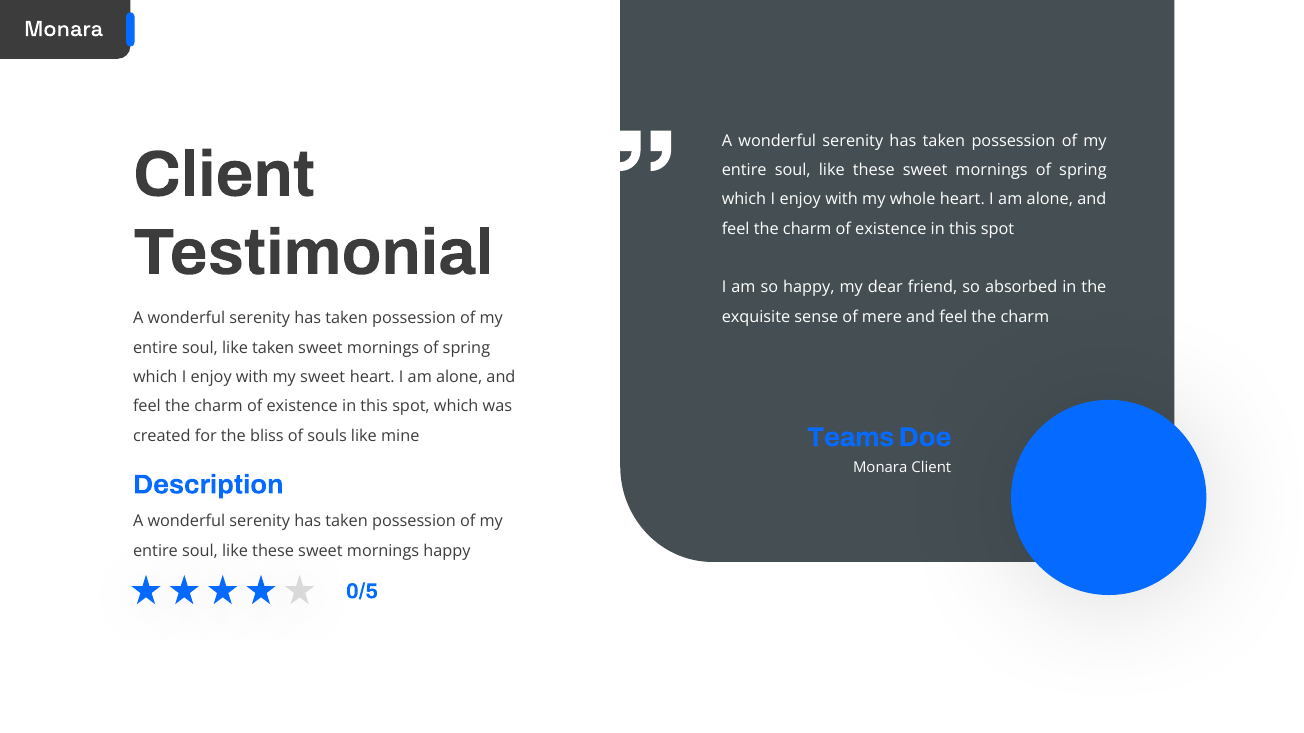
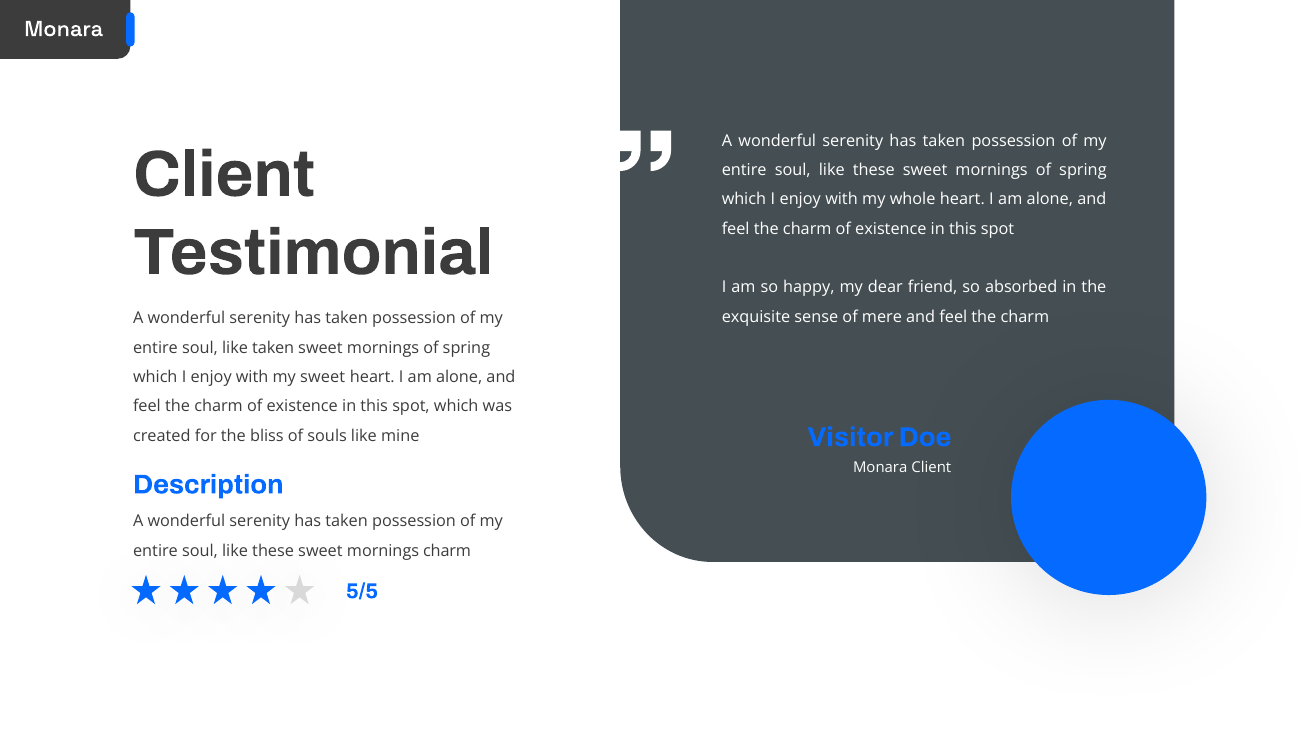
Teams: Teams -> Visitor
happy at (447, 551): happy -> charm
0/5: 0/5 -> 5/5
